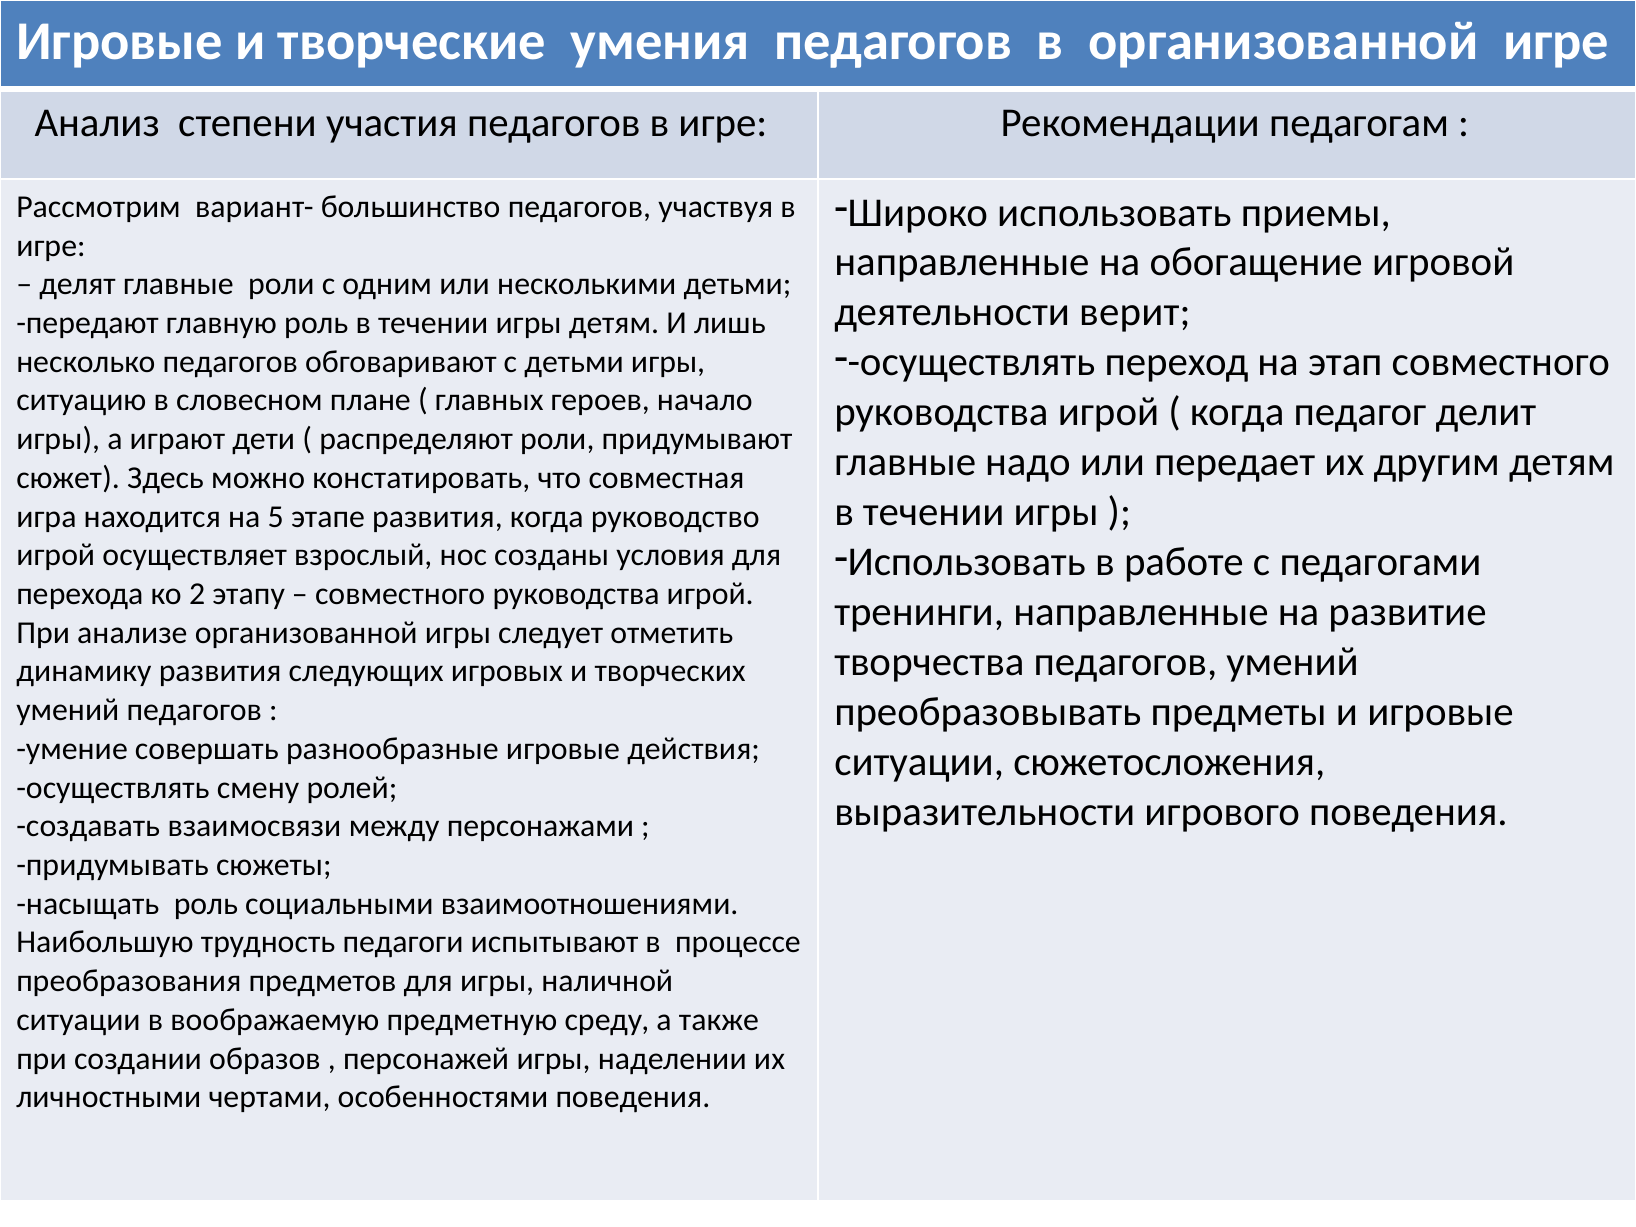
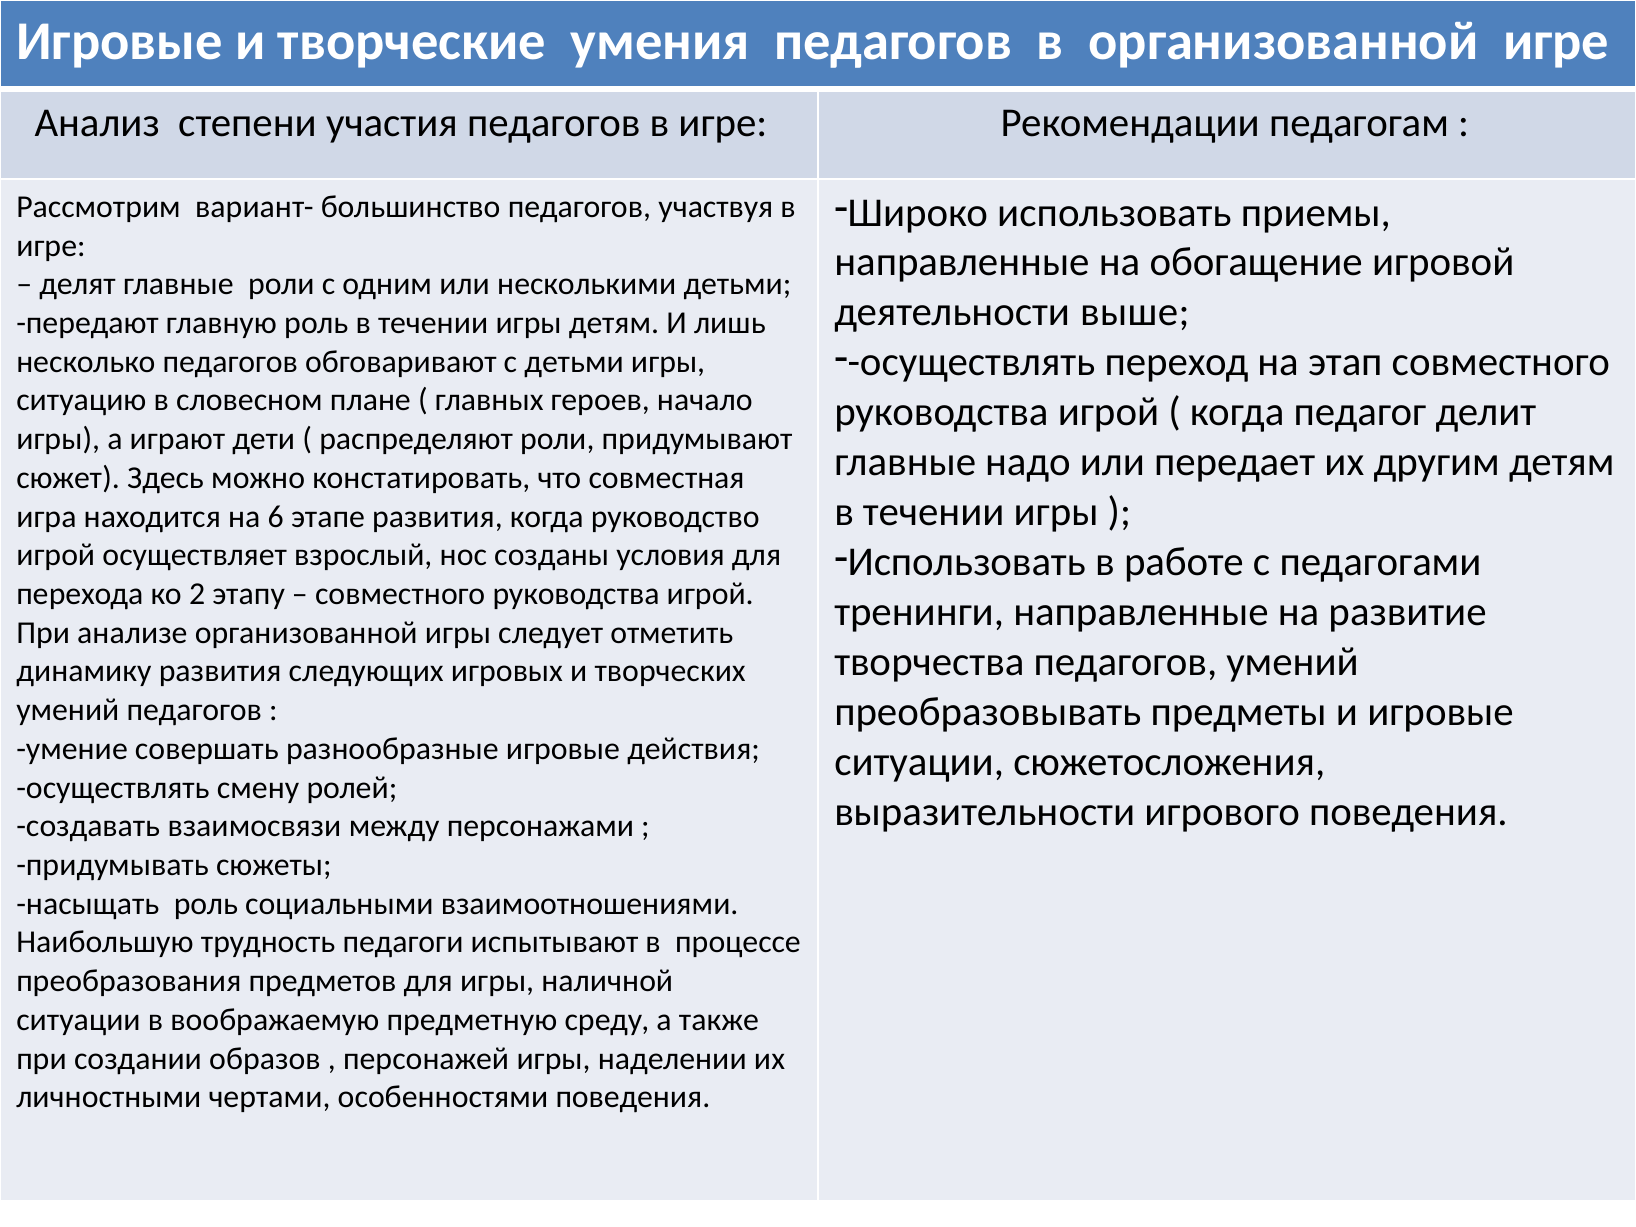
верит: верит -> выше
5: 5 -> 6
